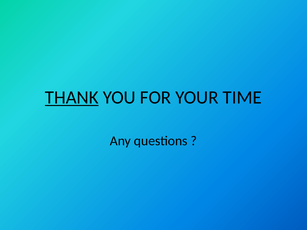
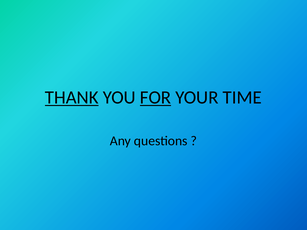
FOR underline: none -> present
